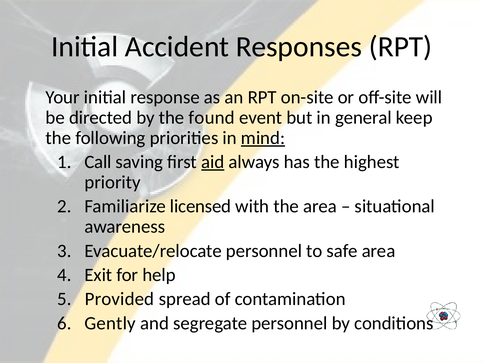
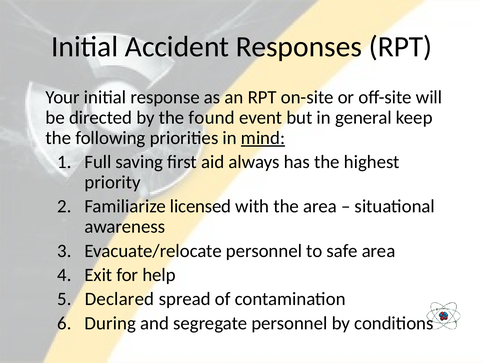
Call: Call -> Full
aid underline: present -> none
Provided: Provided -> Declared
Gently: Gently -> During
